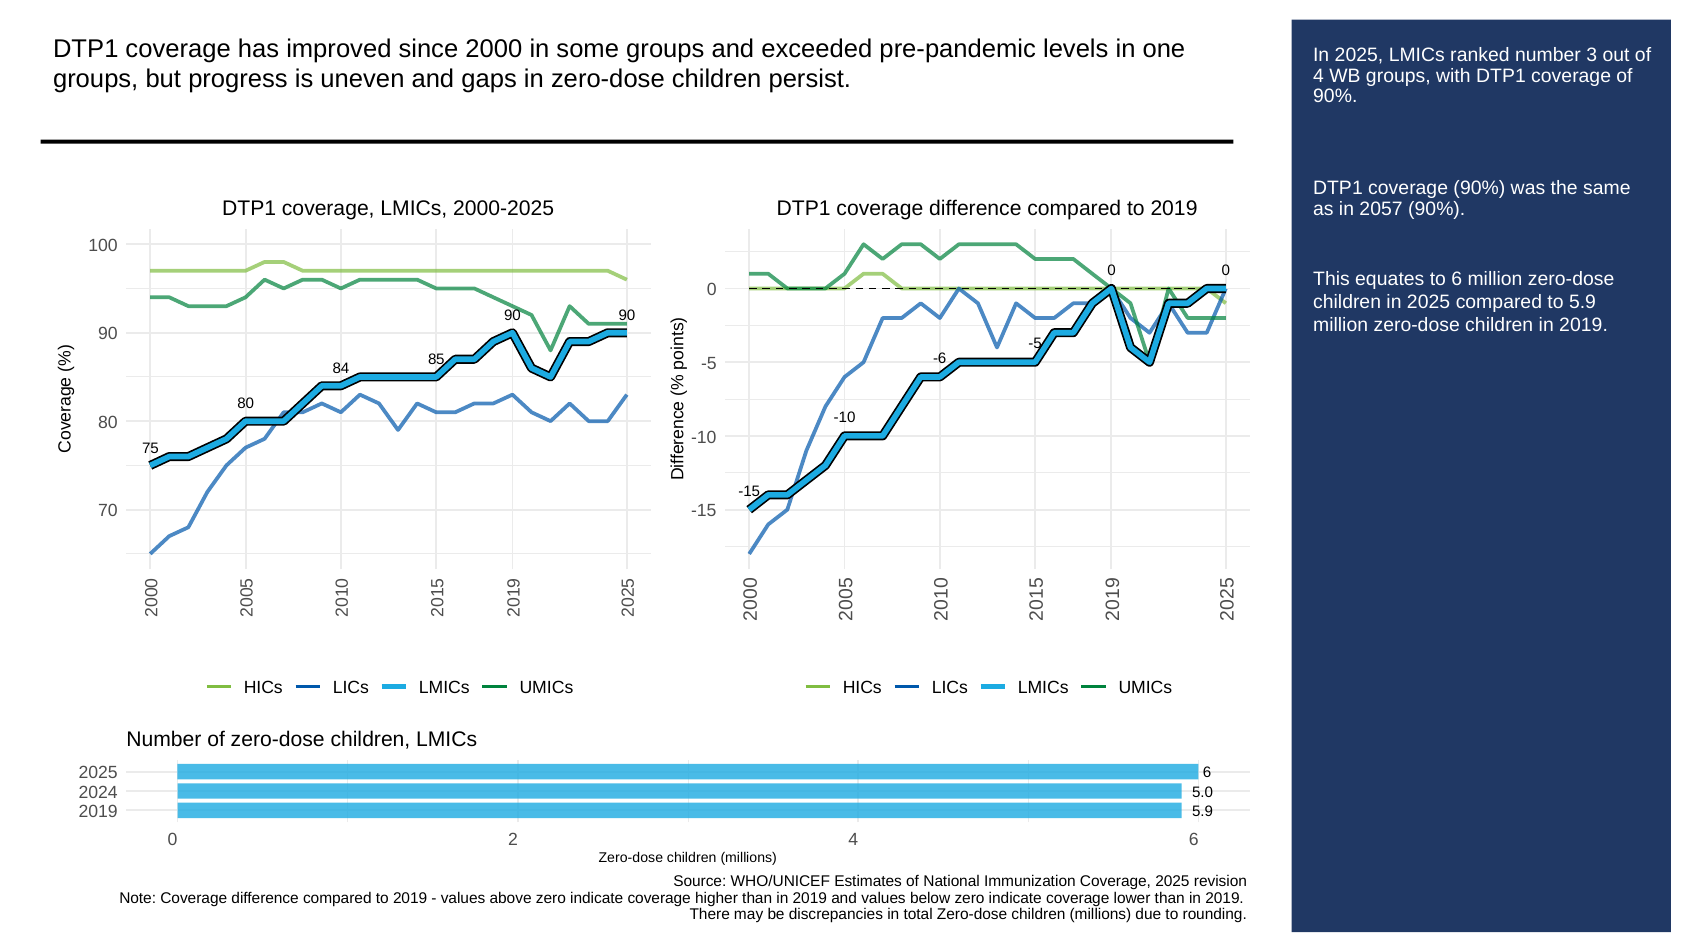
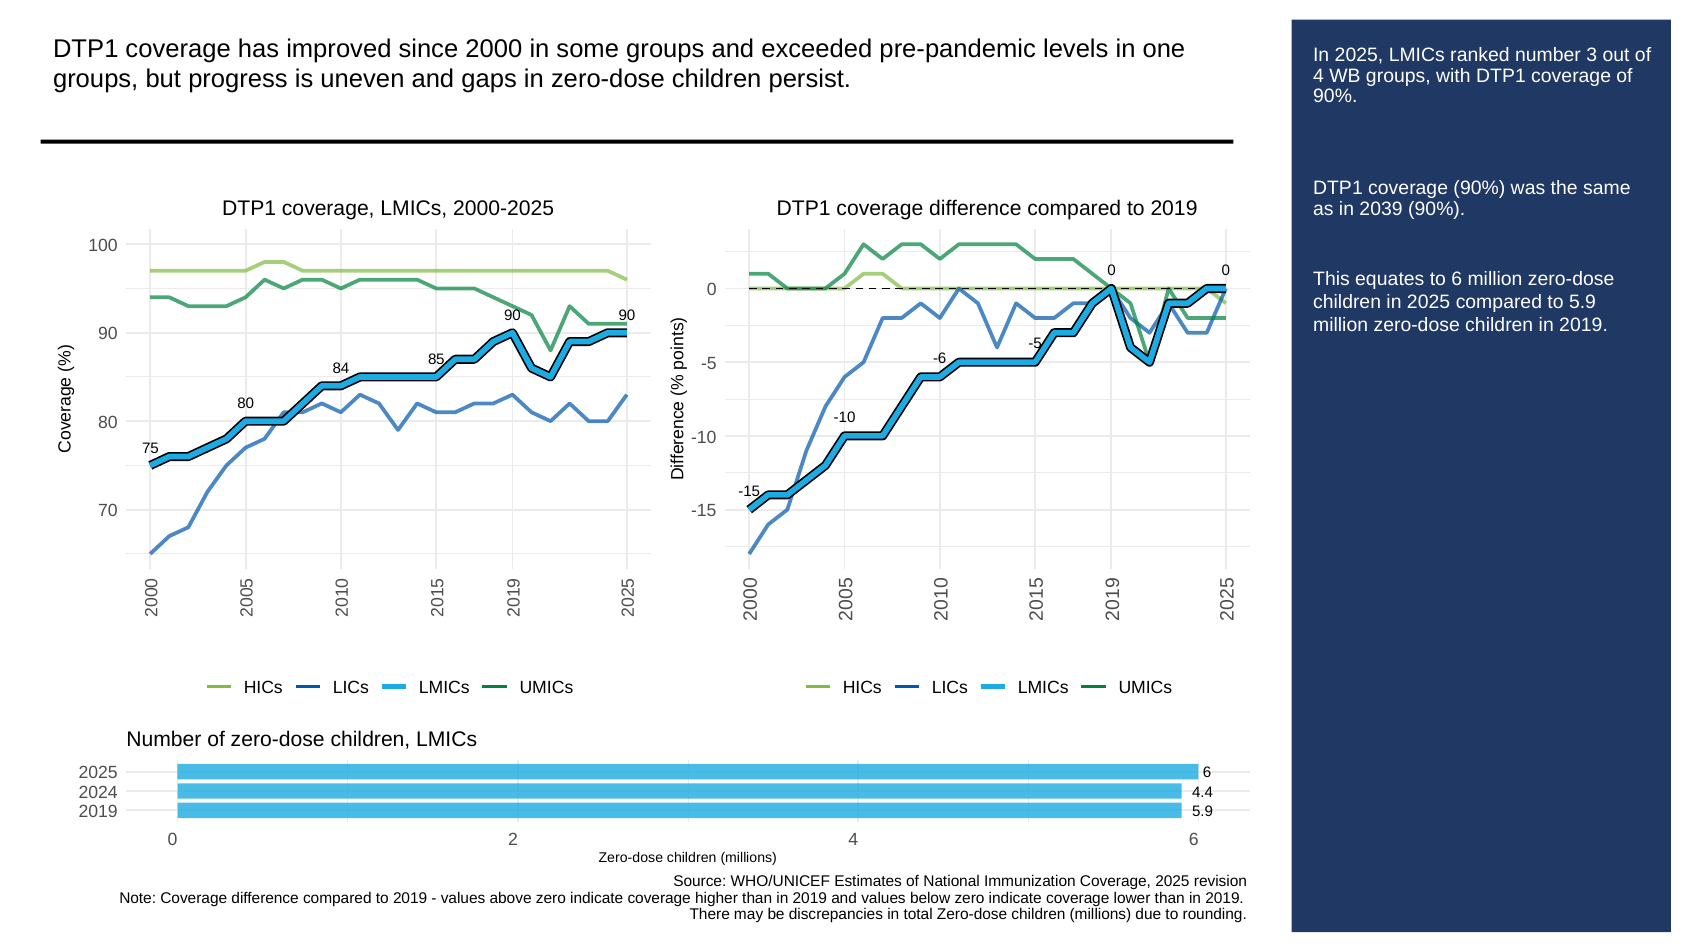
2057: 2057 -> 2039
5.0: 5.0 -> 4.4
